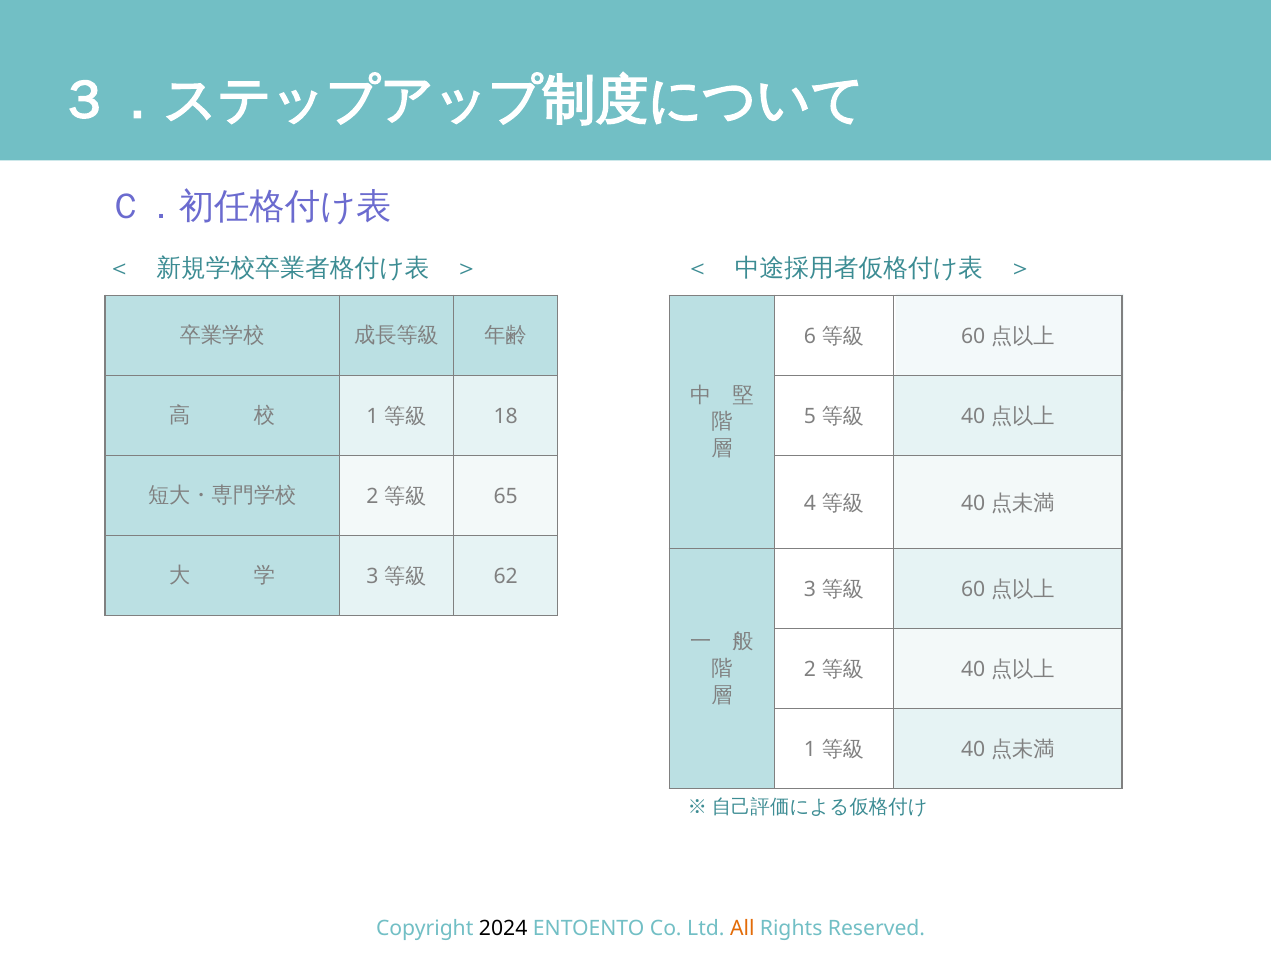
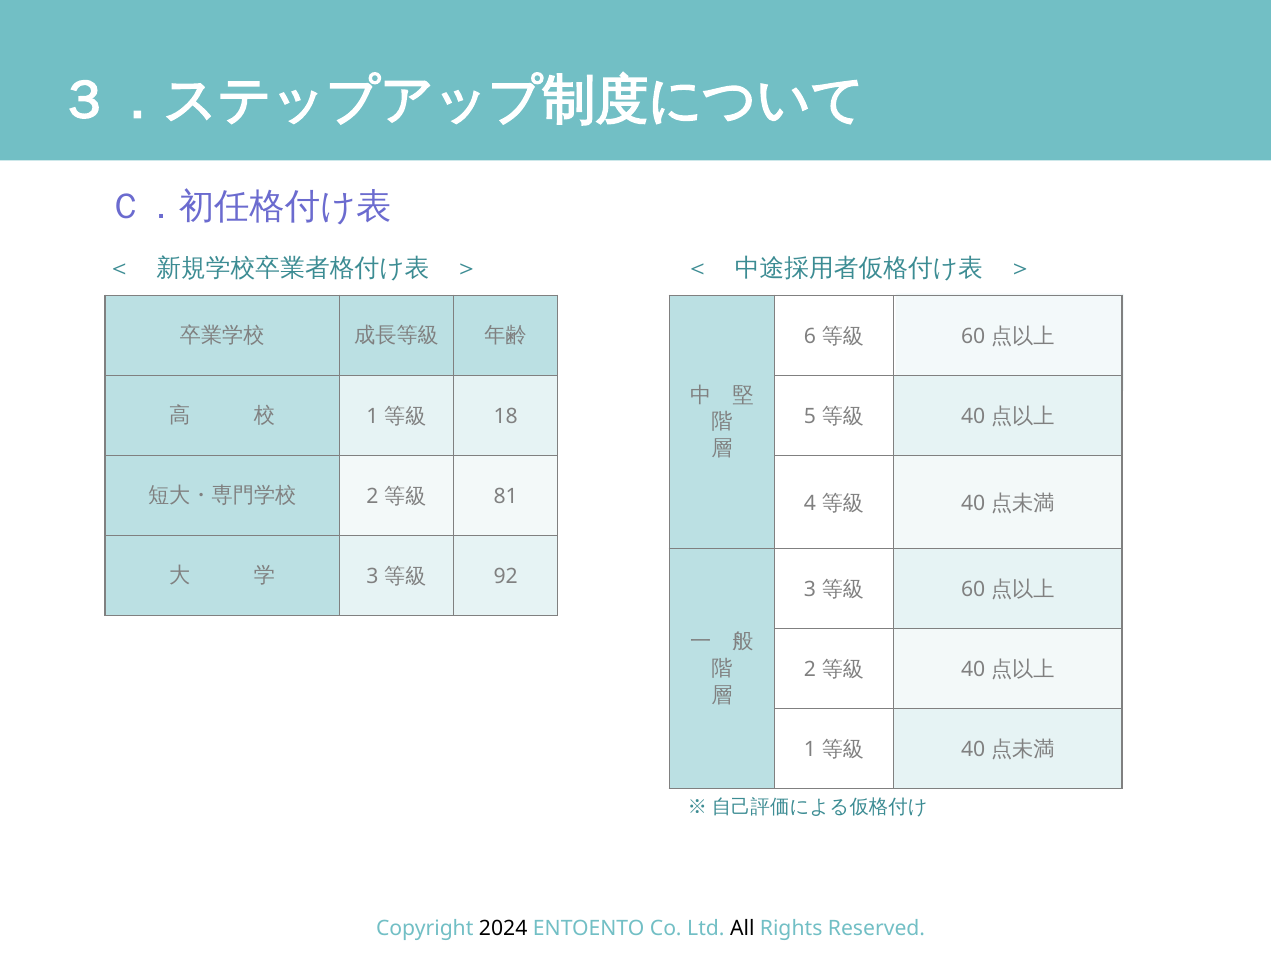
65: 65 -> 81
62: 62 -> 92
All colour: orange -> black
